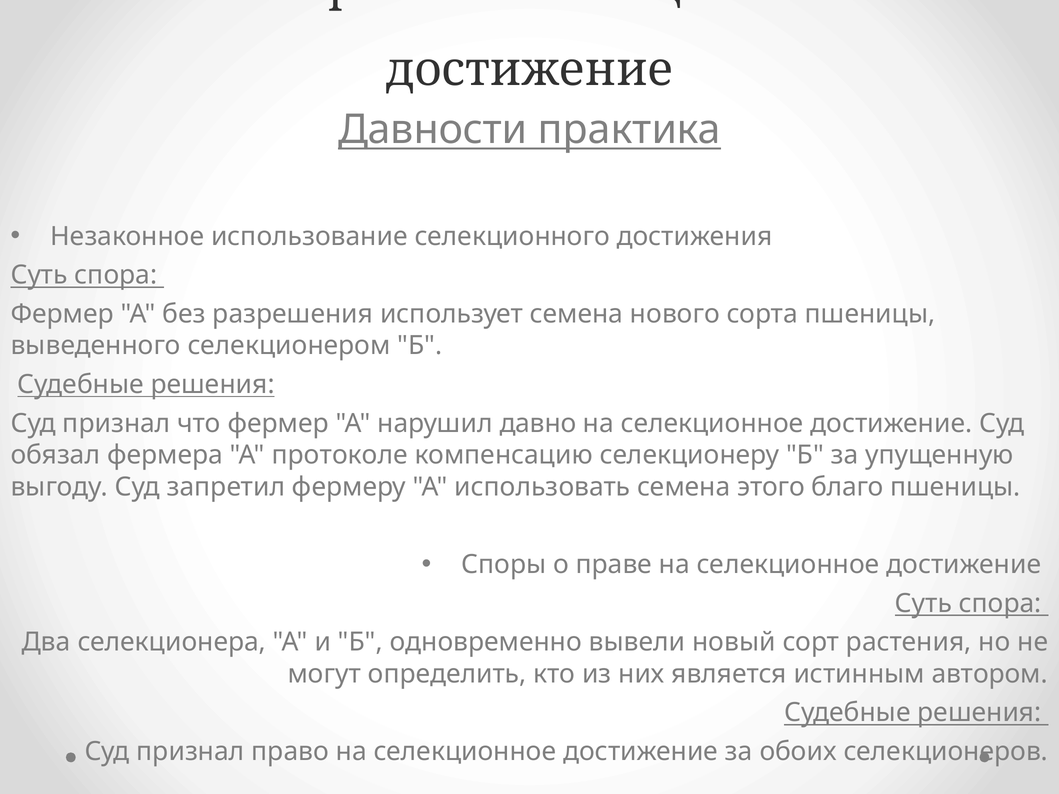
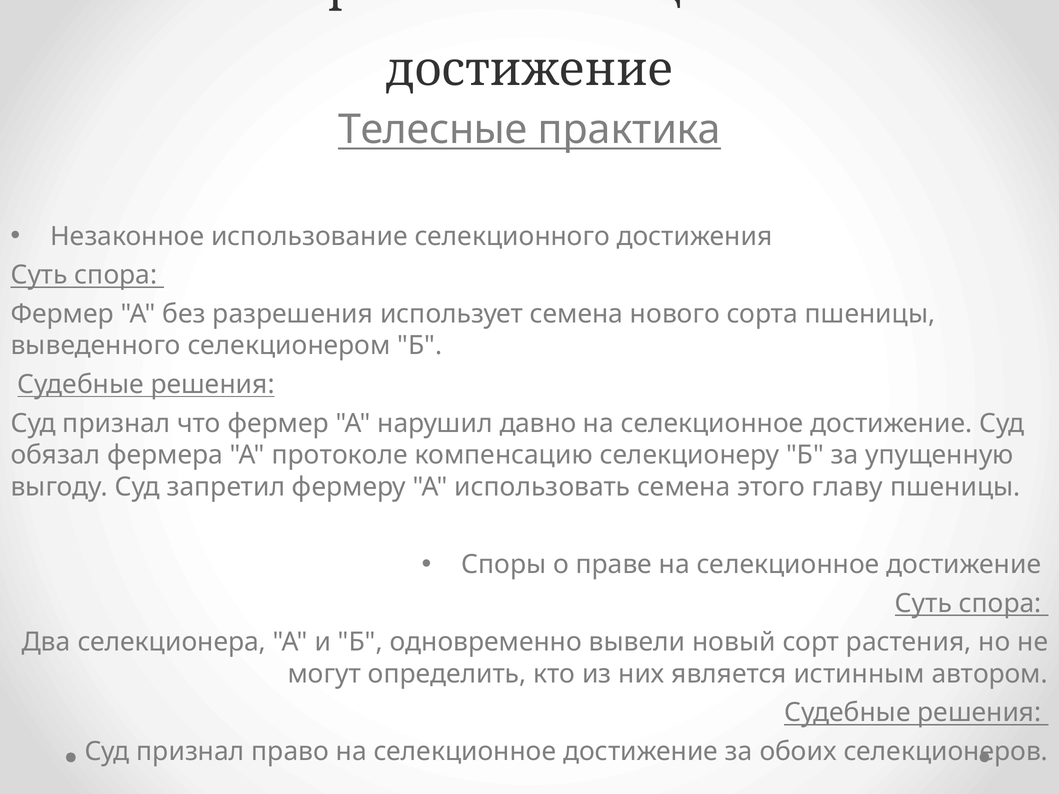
Давности: Давности -> Телесные
благо: благо -> главу
